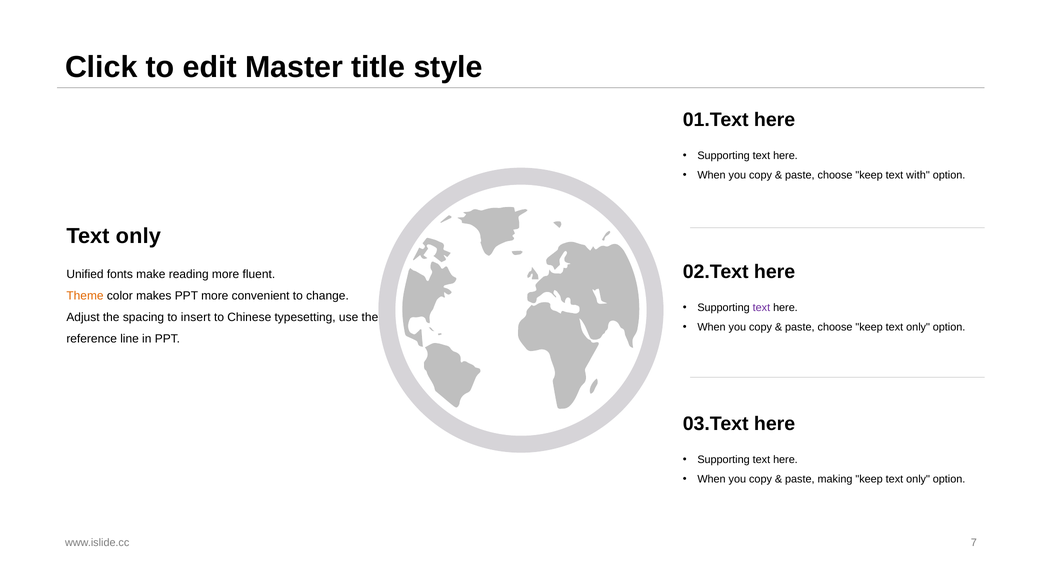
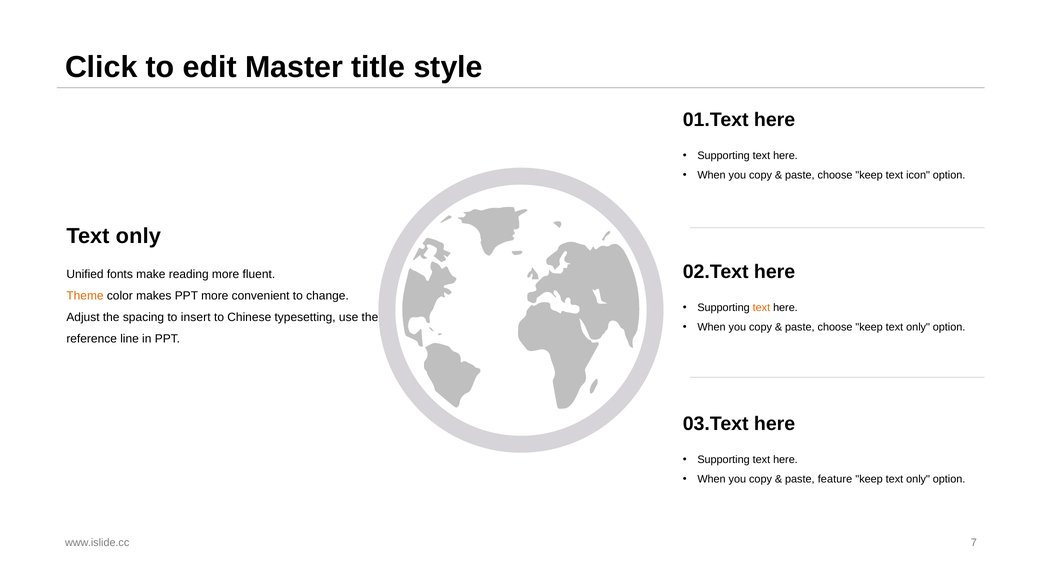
with: with -> icon
text at (761, 308) colour: purple -> orange
making: making -> feature
